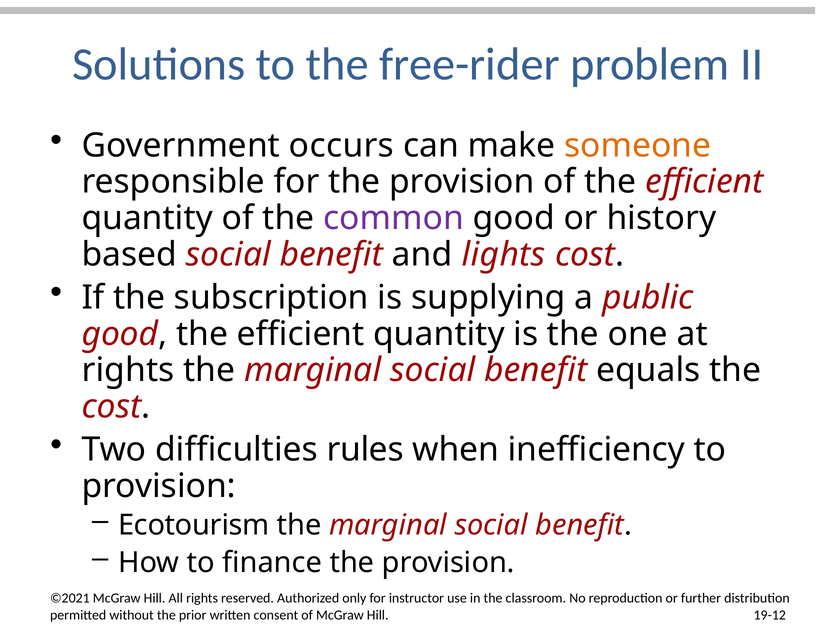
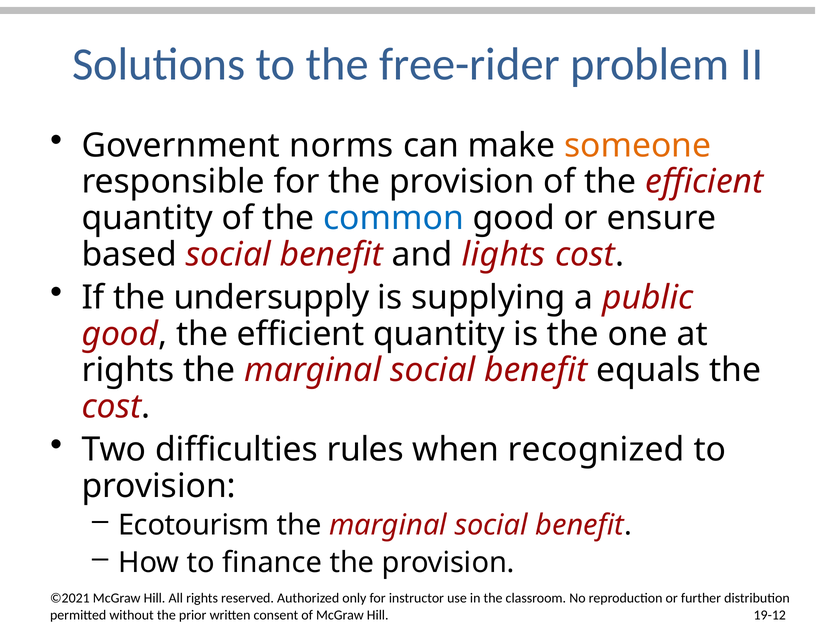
occurs: occurs -> norms
common colour: purple -> blue
history: history -> ensure
subscription: subscription -> undersupply
inefficiency: inefficiency -> recognized
